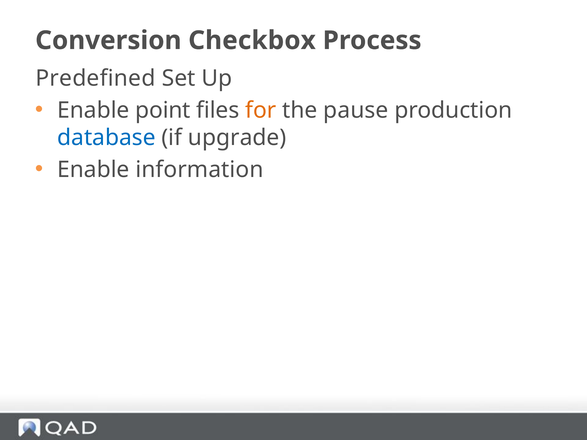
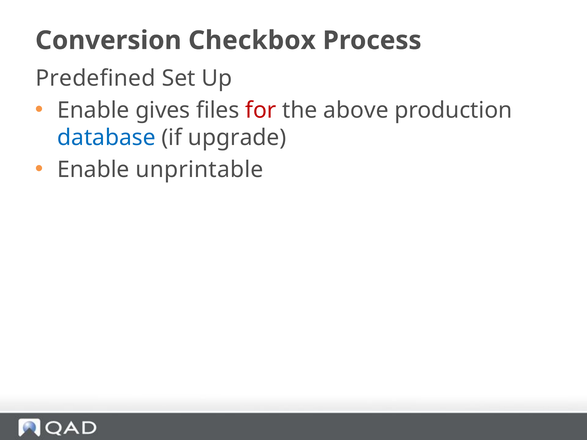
point: point -> gives
for colour: orange -> red
pause: pause -> above
information: information -> unprintable
